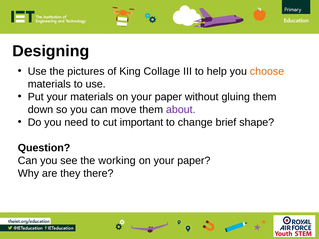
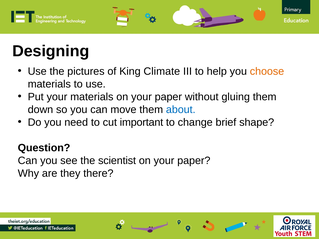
Collage: Collage -> Climate
about colour: purple -> blue
working: working -> scientist
